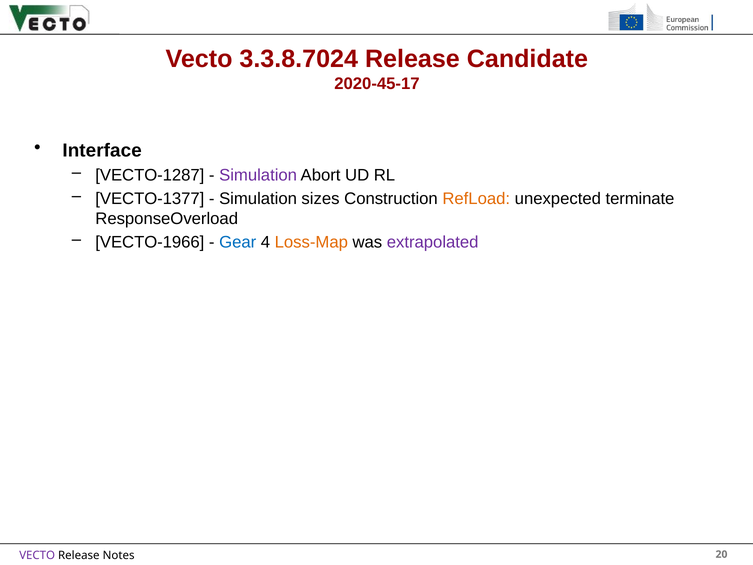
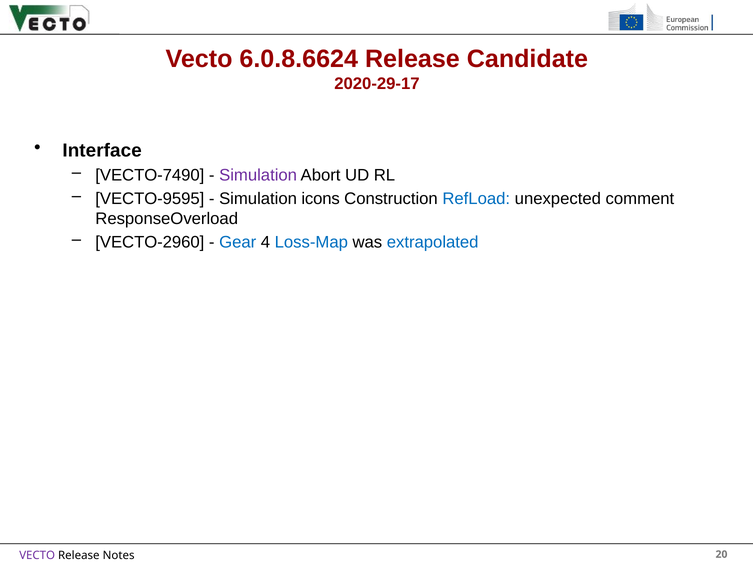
3.3.8.7024: 3.3.8.7024 -> 6.0.8.6624
2020-45-17: 2020-45-17 -> 2020-29-17
VECTO-1287: VECTO-1287 -> VECTO-7490
VECTO-1377: VECTO-1377 -> VECTO-9595
sizes: sizes -> icons
RefLoad colour: orange -> blue
terminate: terminate -> comment
VECTO-1966: VECTO-1966 -> VECTO-2960
Loss-Map colour: orange -> blue
extrapolated colour: purple -> blue
